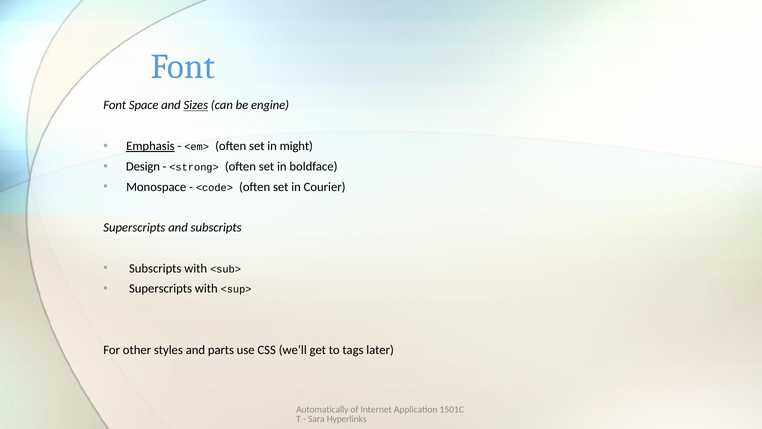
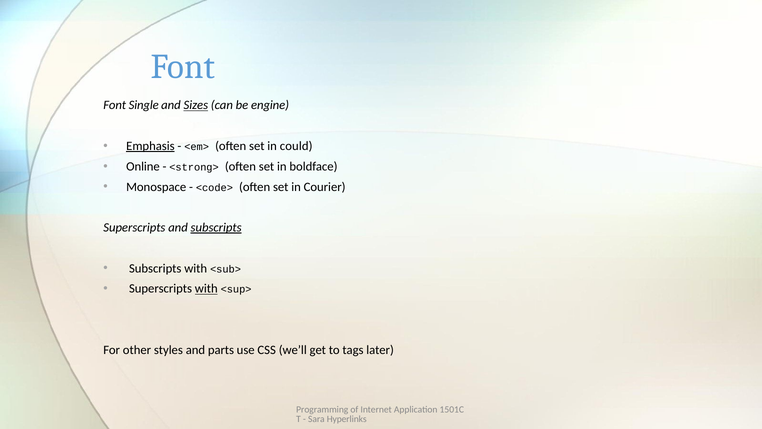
Space: Space -> Single
might: might -> could
Design: Design -> Online
subscripts at (216, 227) underline: none -> present
with at (206, 288) underline: none -> present
Automatically: Automatically -> Programming
